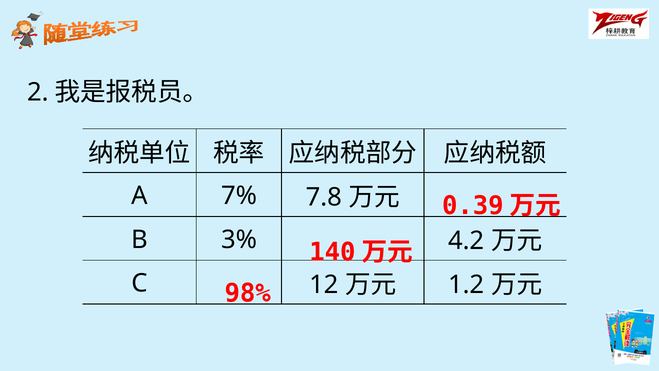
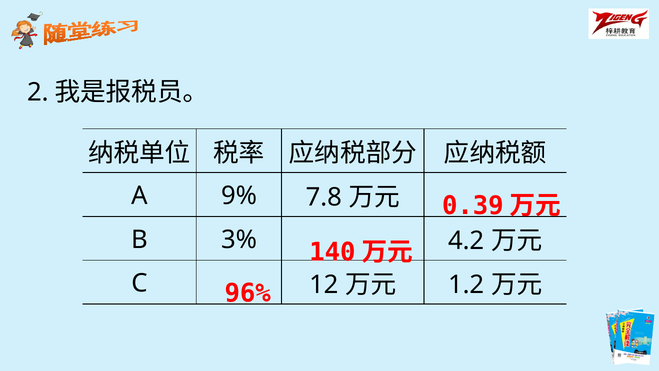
7%: 7% -> 9%
98%: 98% -> 96%
